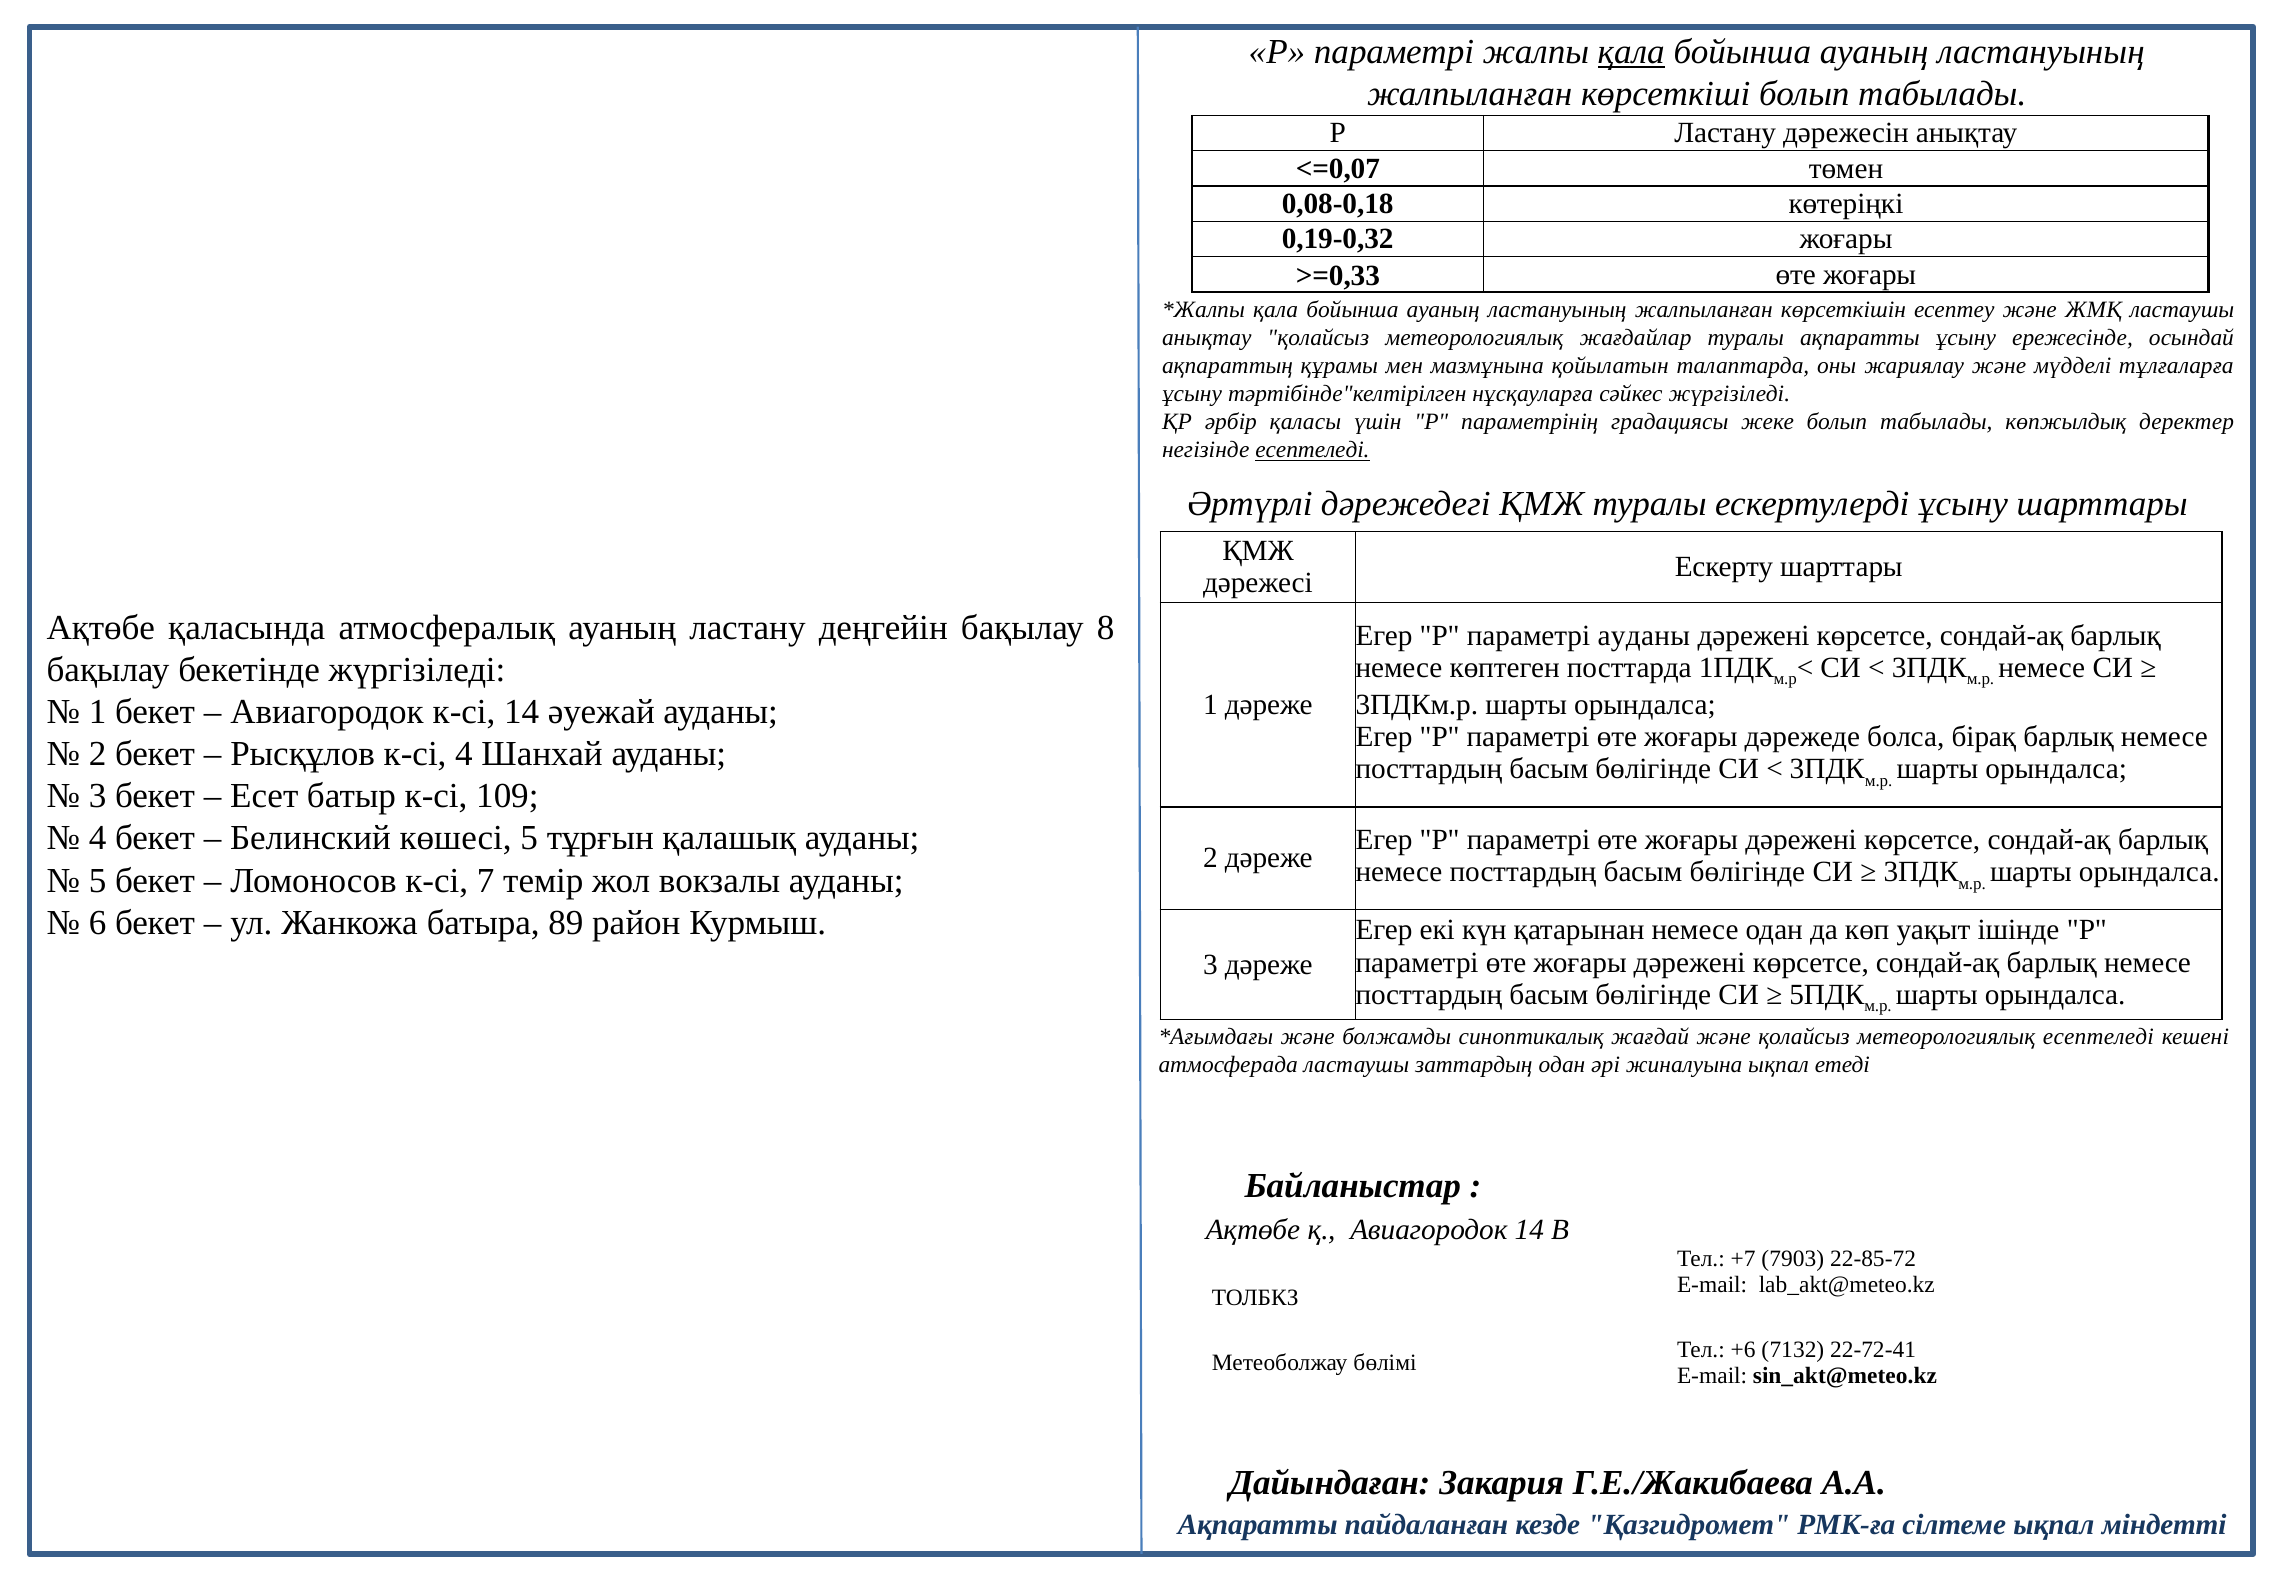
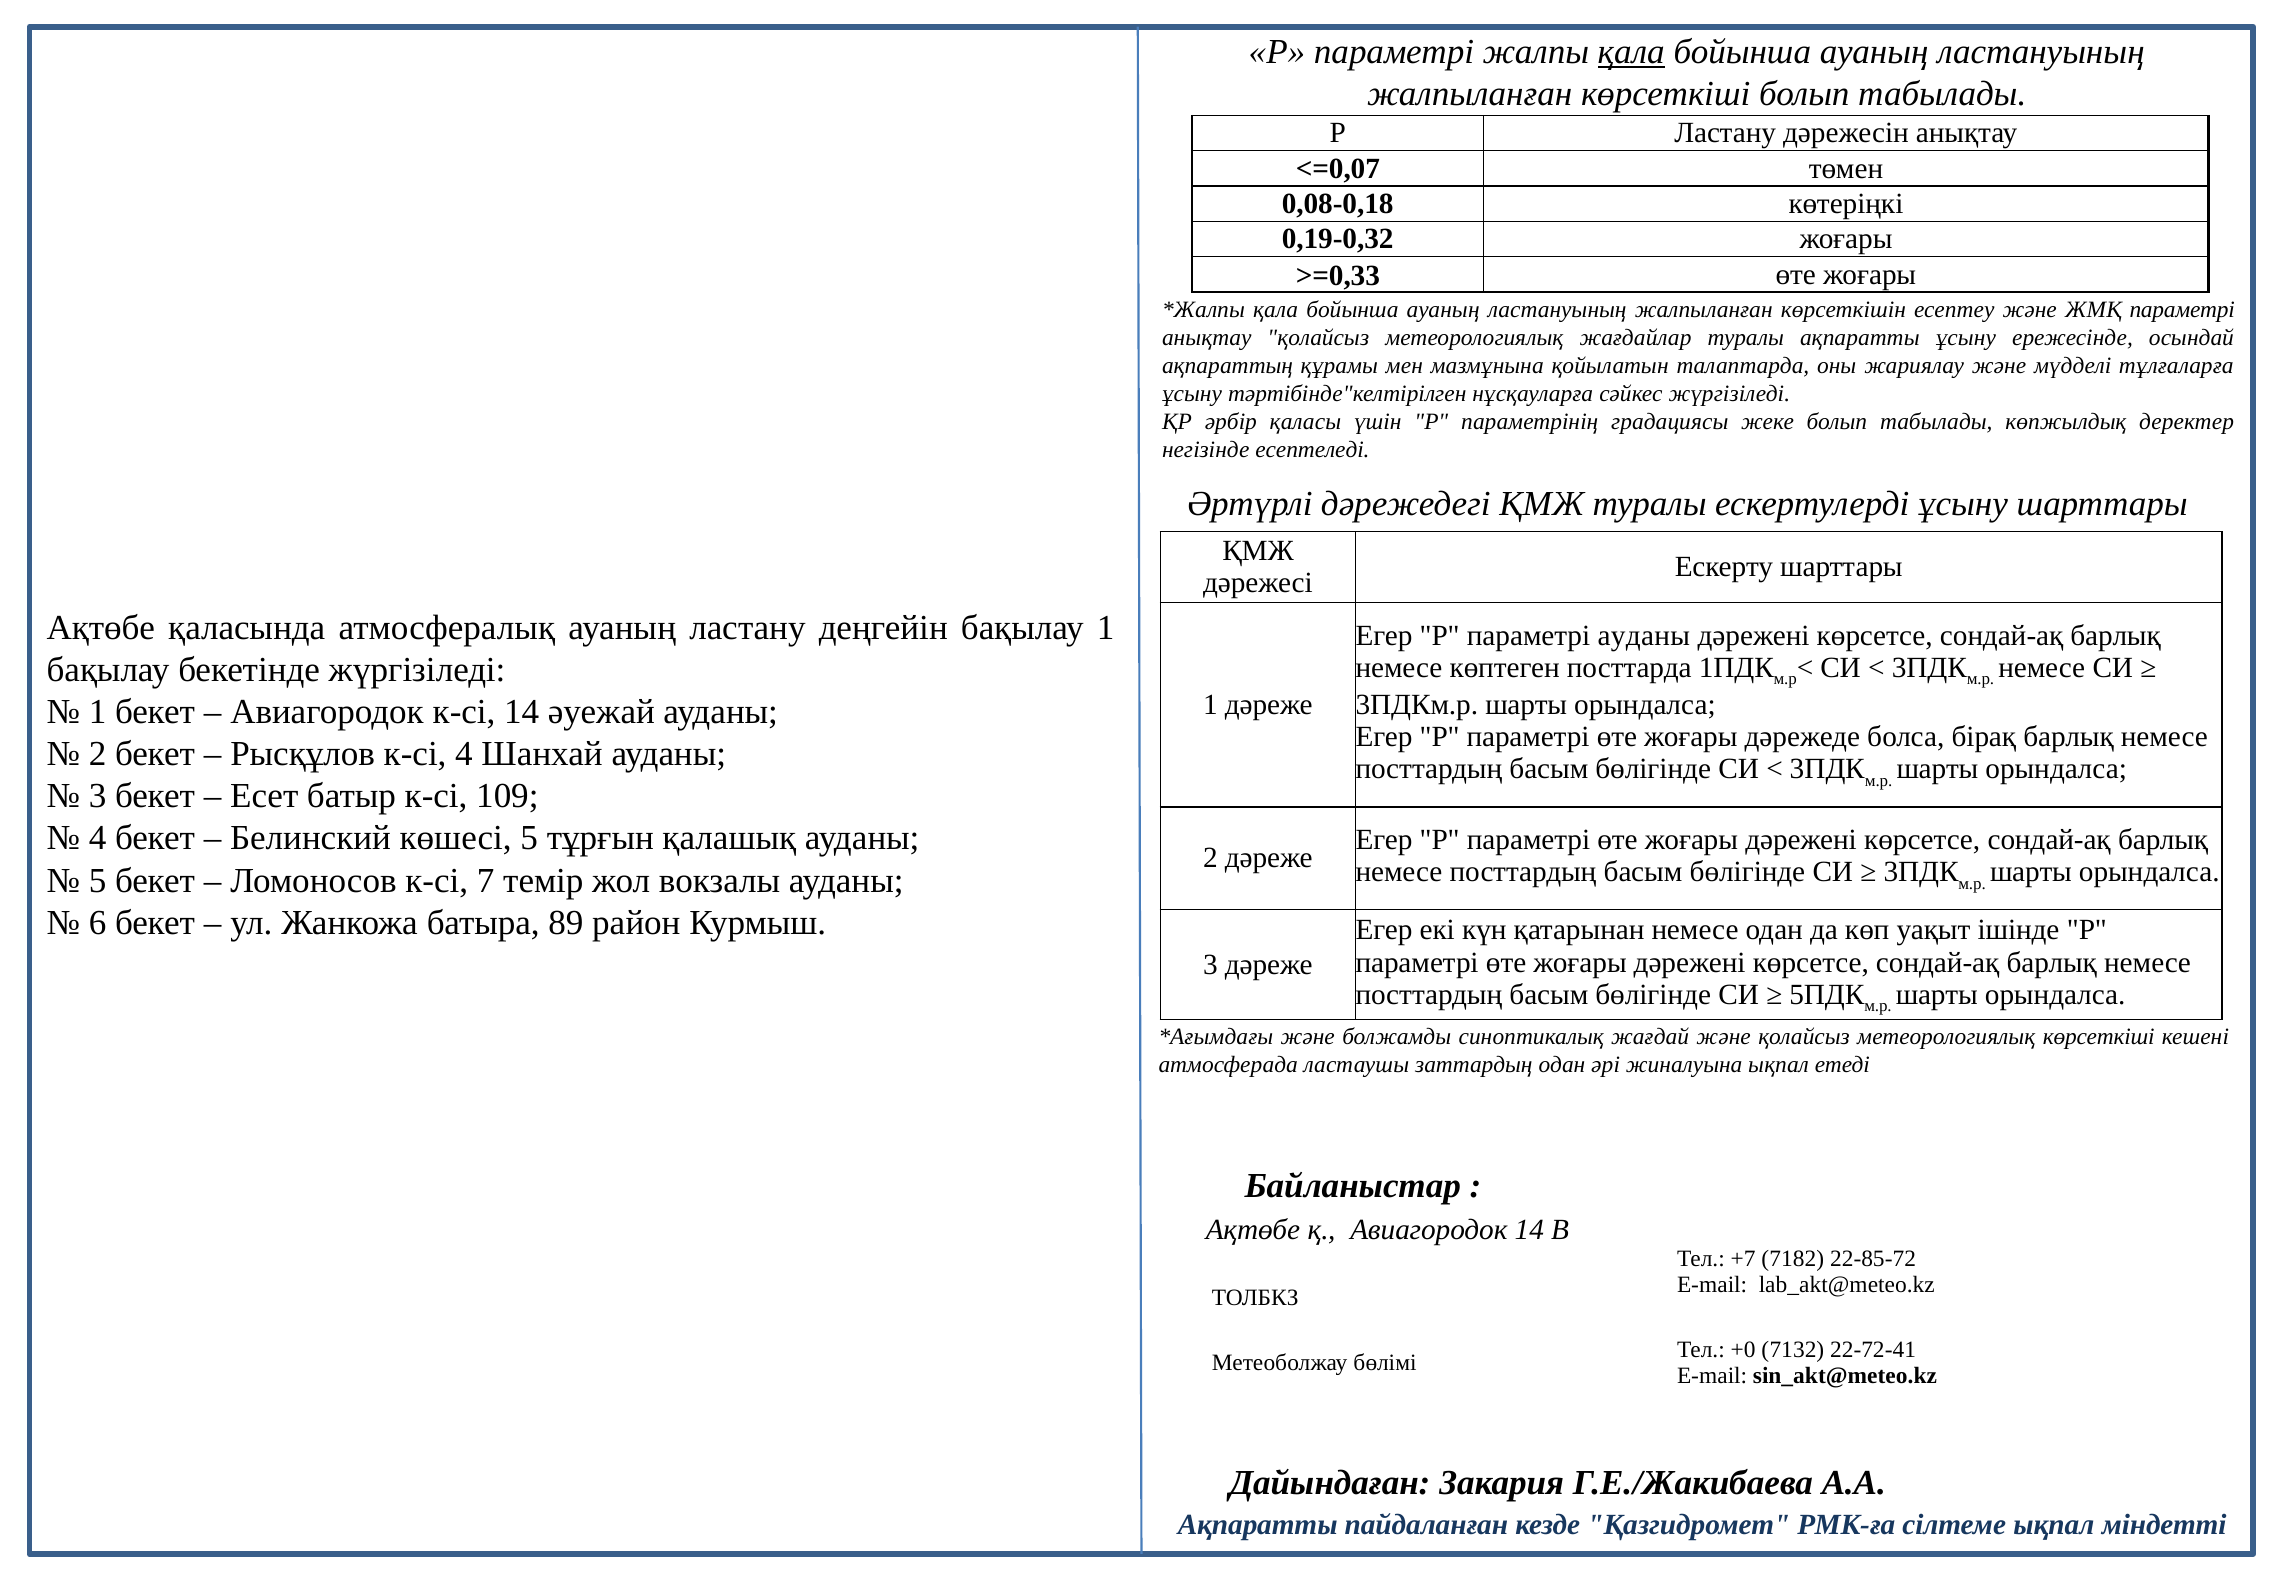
ЖМҚ ластаушы: ластаушы -> параметрі
есептеледі at (1312, 450) underline: present -> none
бақылау 8: 8 -> 1
метеорологиялық есептеледі: есептеледі -> көрсеткіші
7903: 7903 -> 7182
+6: +6 -> +0
